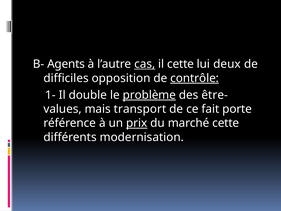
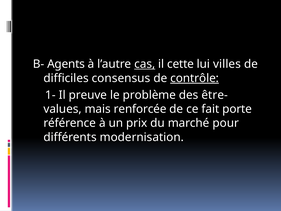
deux: deux -> villes
opposition: opposition -> consensus
double: double -> preuve
problème underline: present -> none
transport: transport -> renforcée
prix underline: present -> none
marché cette: cette -> pour
